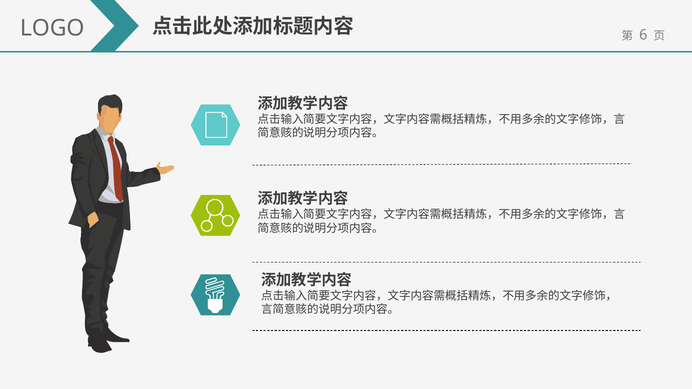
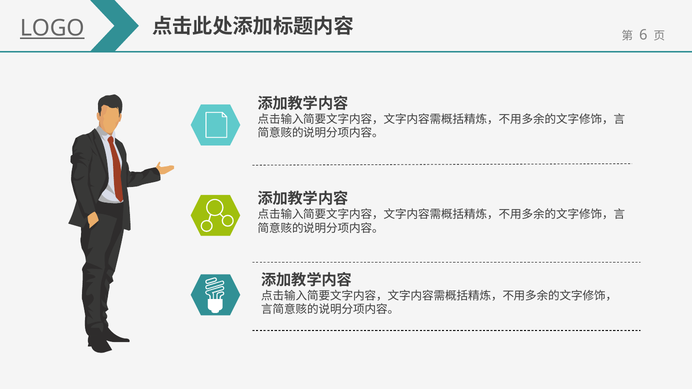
LOGO underline: none -> present
